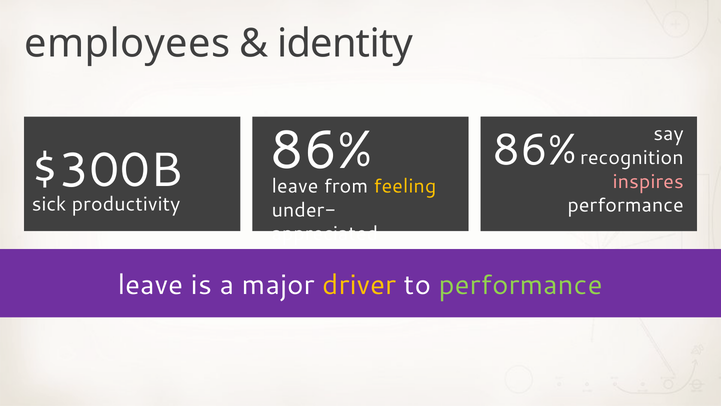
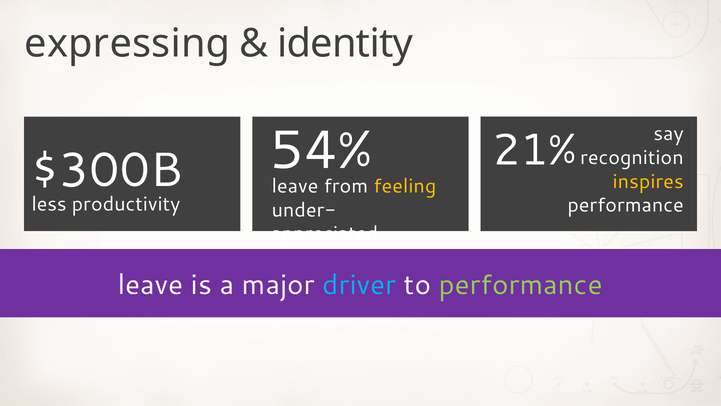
employees: employees -> expressing
86% at (321, 150): 86% -> 54%
86% at (535, 150): 86% -> 21%
inspires colour: pink -> yellow
sick: sick -> less
driver colour: yellow -> light blue
